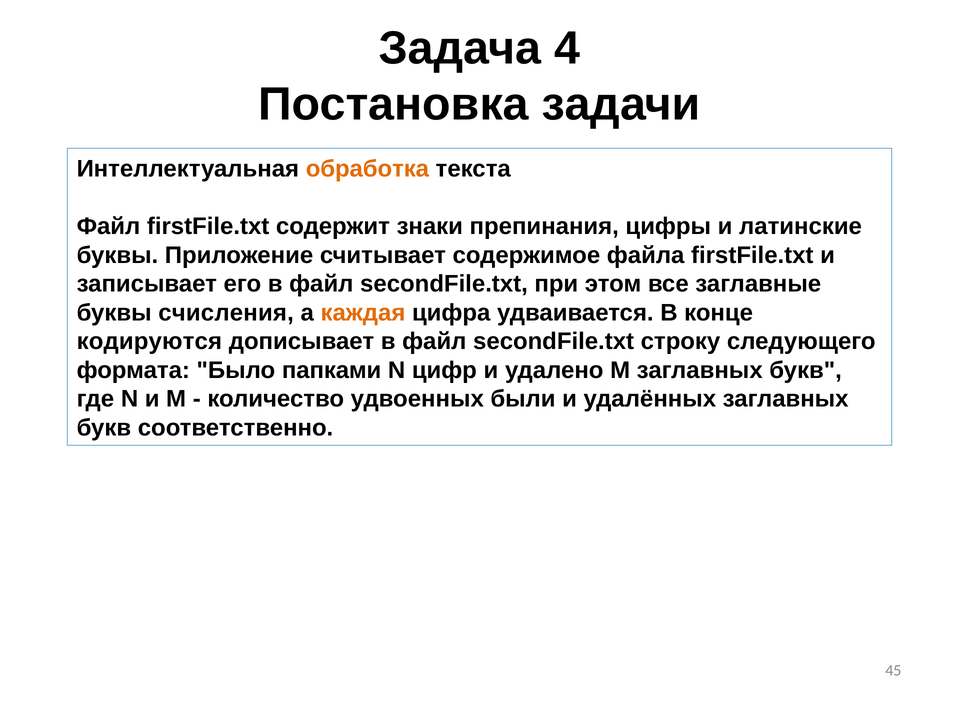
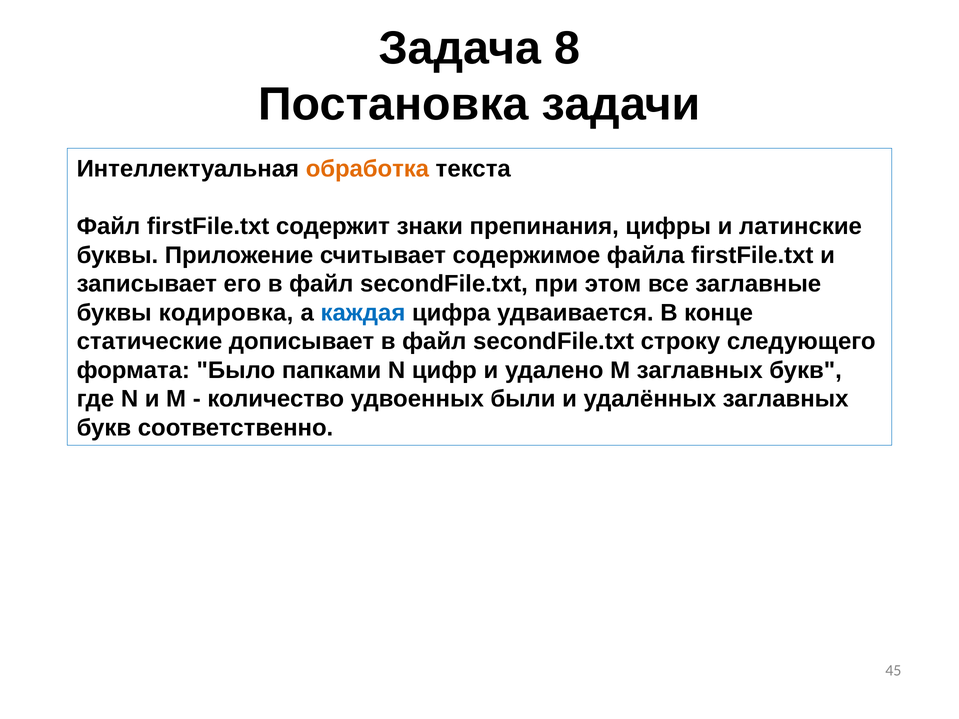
4: 4 -> 8
счисления: счисления -> кодировка
каждая colour: orange -> blue
кодируются: кодируются -> статические
